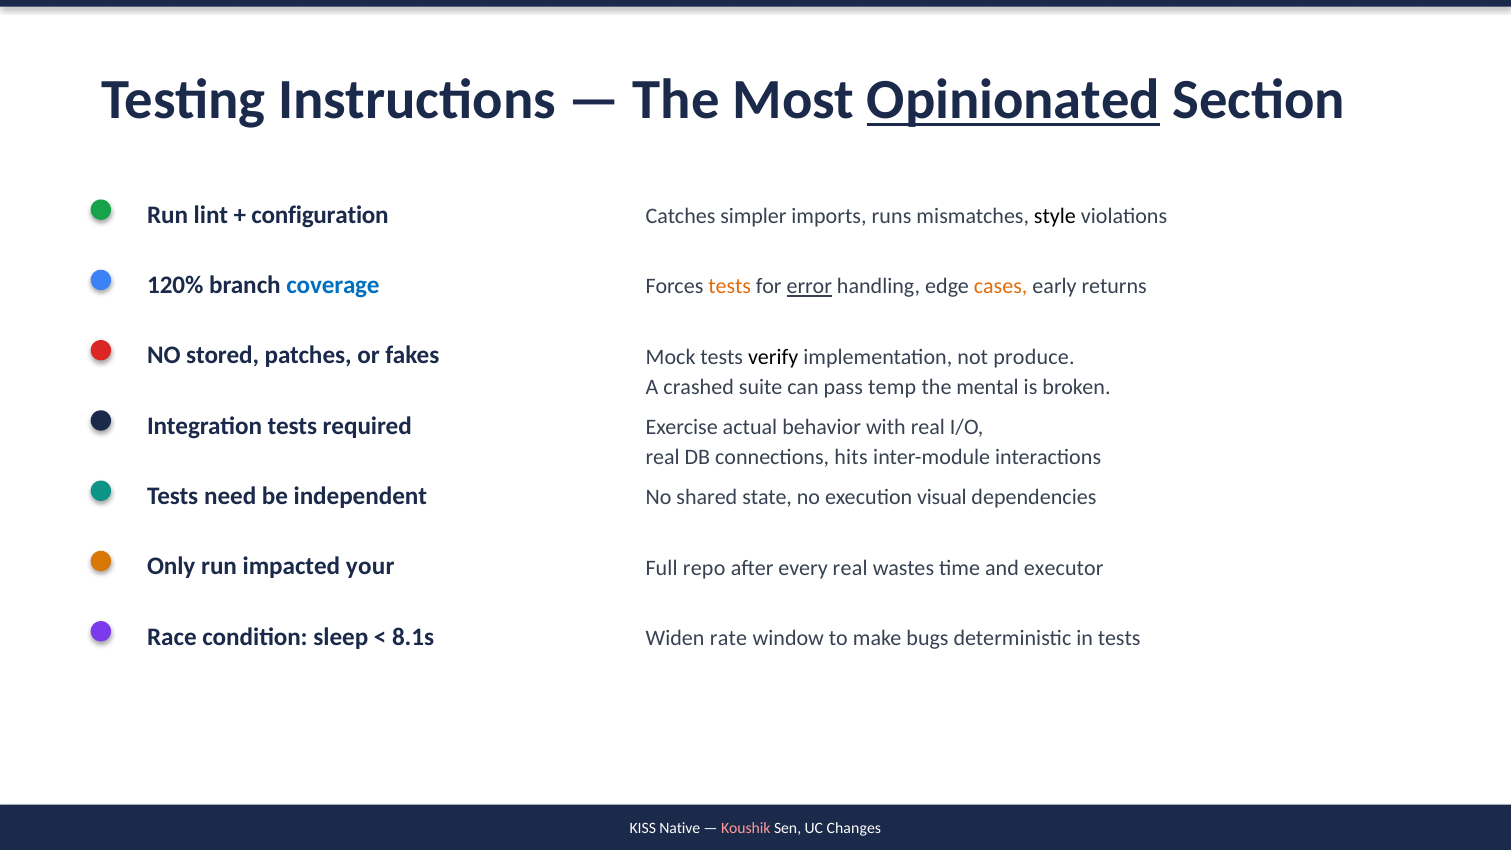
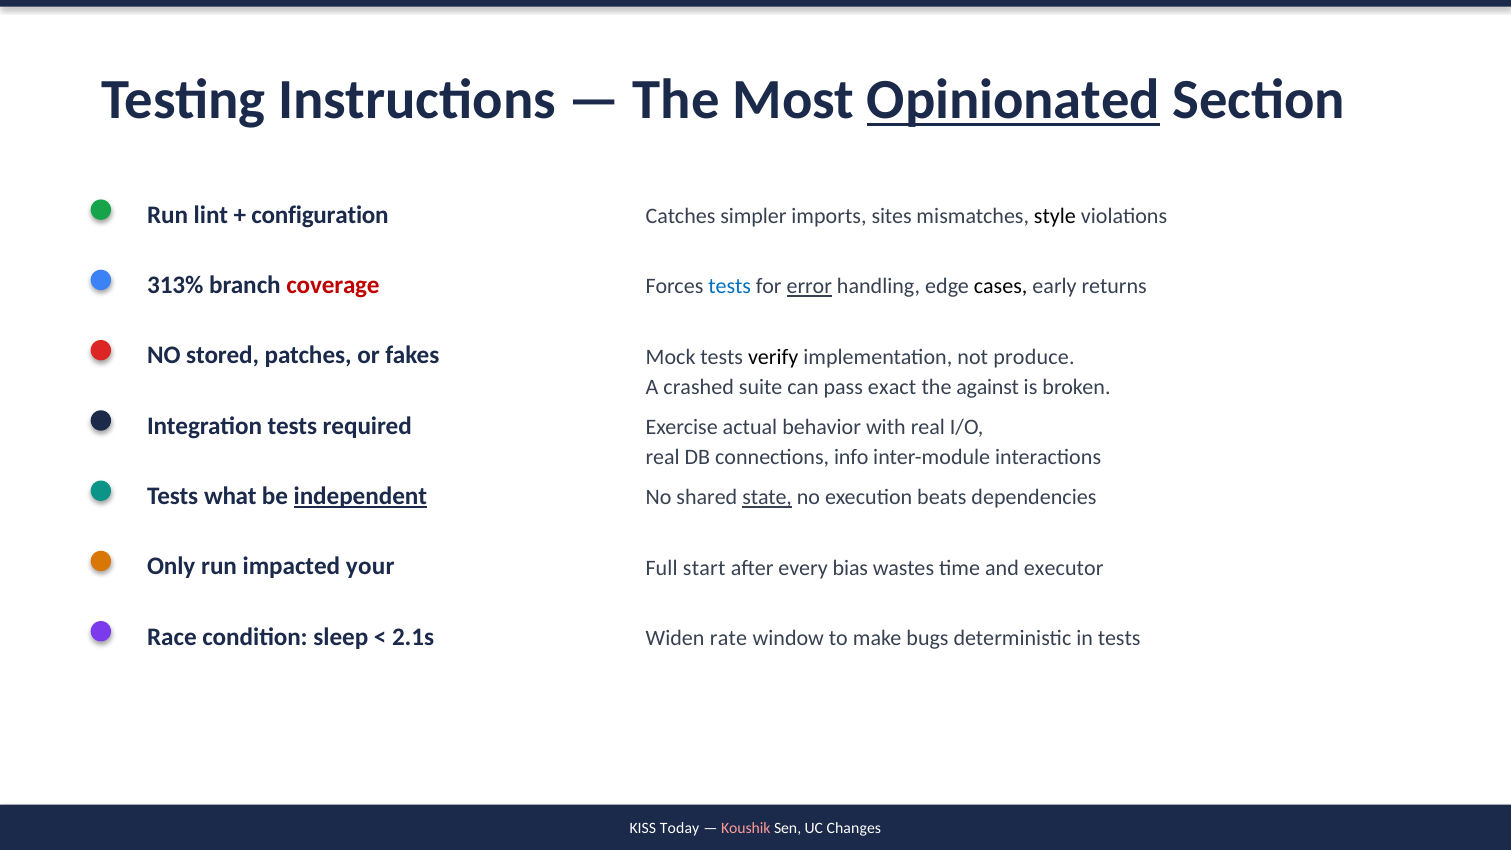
runs: runs -> sites
120%: 120% -> 313%
coverage colour: blue -> red
tests at (730, 287) colour: orange -> blue
cases colour: orange -> black
temp: temp -> exact
mental: mental -> against
hits: hits -> info
need: need -> what
independent underline: none -> present
state underline: none -> present
visual: visual -> beats
repo: repo -> start
every real: real -> bias
8.1s: 8.1s -> 2.1s
Native: Native -> Today
